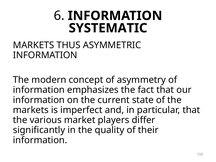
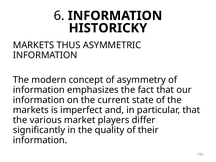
SYSTEMATIC: SYSTEMATIC -> HISTORICKY
